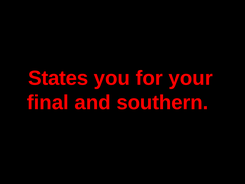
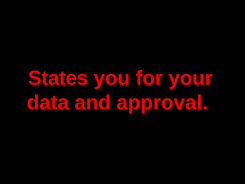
final: final -> data
southern: southern -> approval
